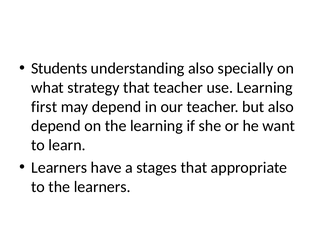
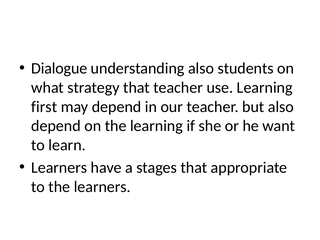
Students: Students -> Dialogue
specially: specially -> students
